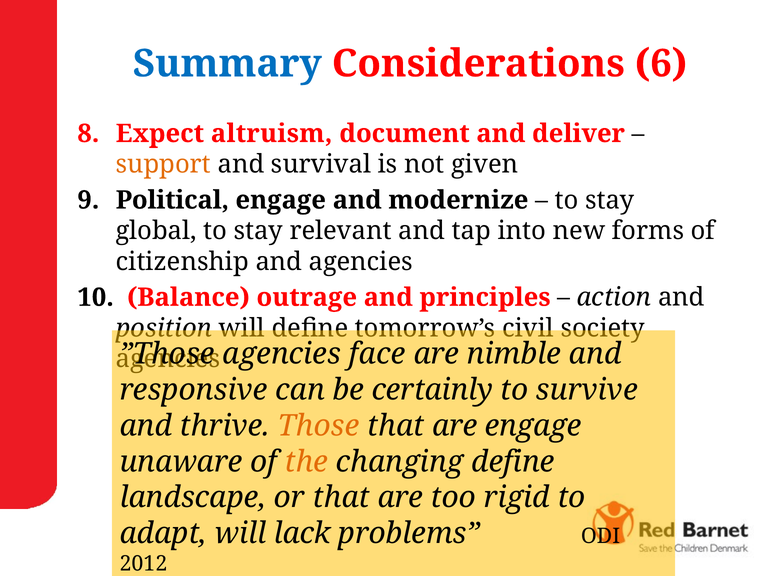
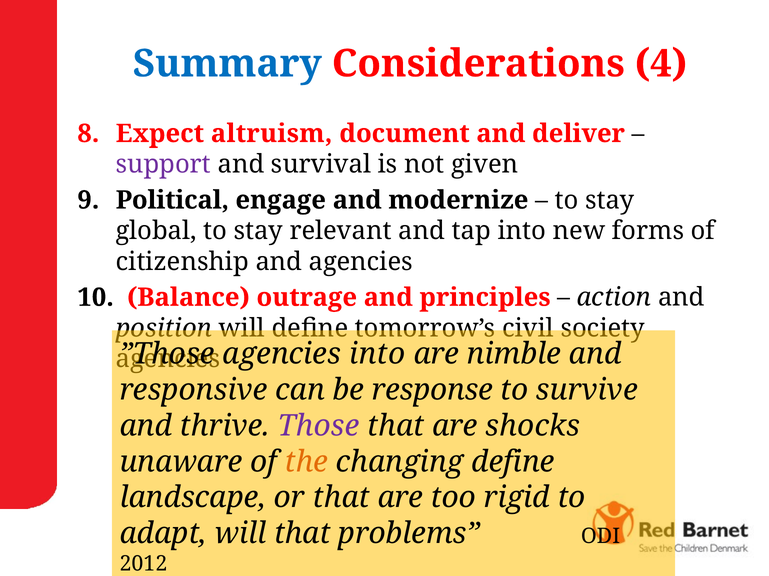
6: 6 -> 4
support colour: orange -> purple
agencies face: face -> into
certainly: certainly -> response
Those colour: orange -> purple
are engage: engage -> shocks
will lack: lack -> that
